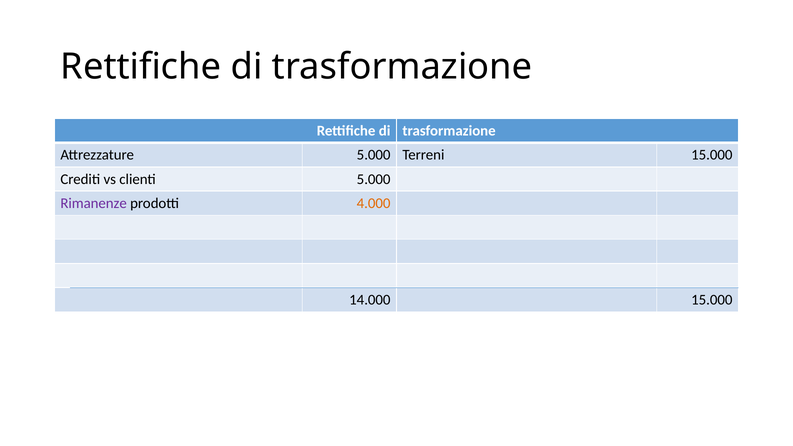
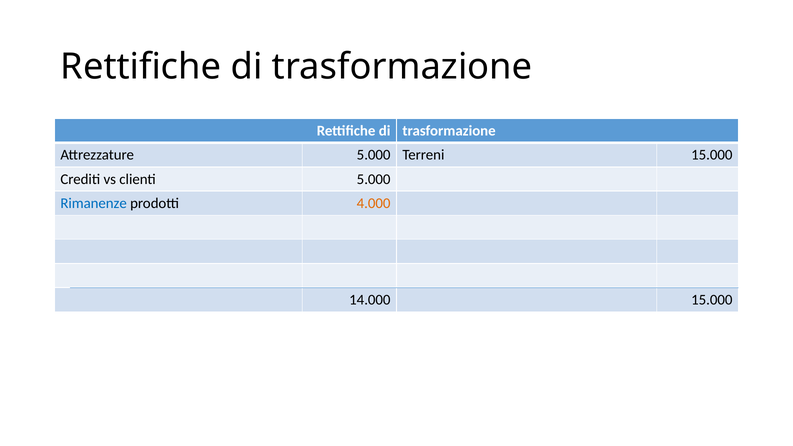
Rimanenze colour: purple -> blue
